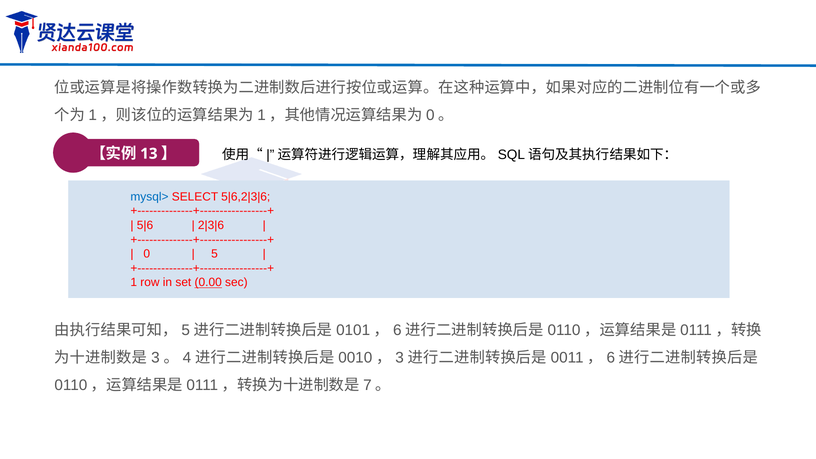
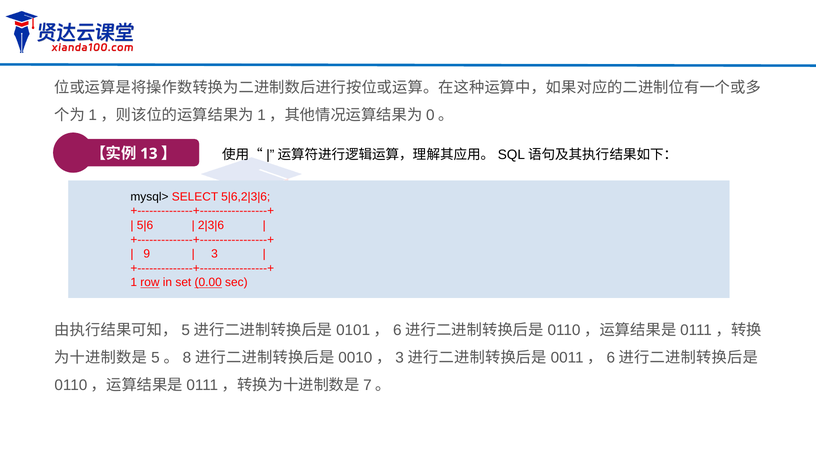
mysql> colour: blue -> black
0: 0 -> 9
5: 5 -> 3
row underline: none -> present
3: 3 -> 5
4: 4 -> 8
